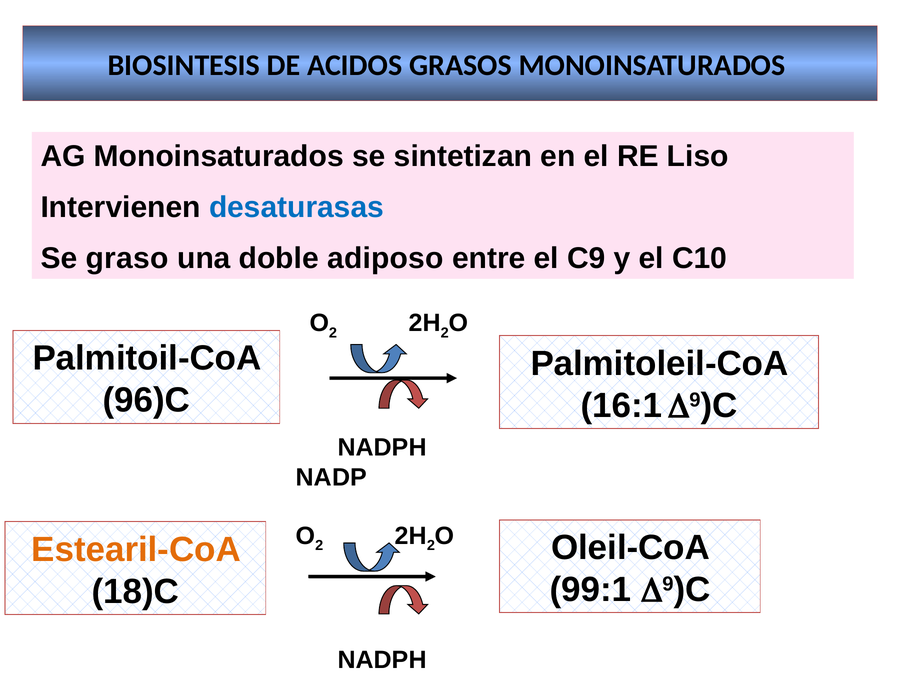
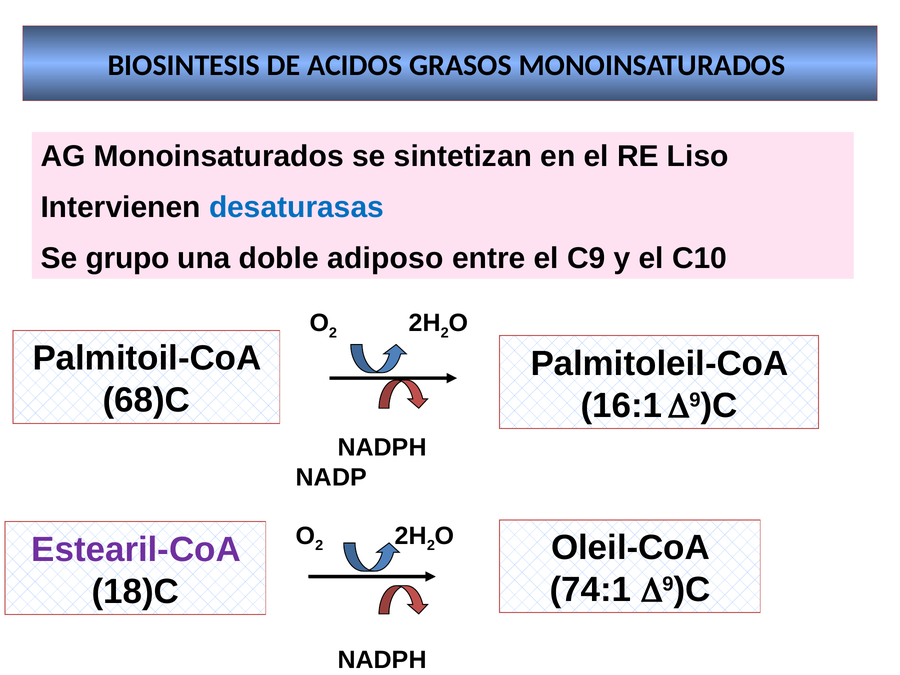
graso: graso -> grupo
96)C: 96)C -> 68)C
Estearil-CoA colour: orange -> purple
99:1: 99:1 -> 74:1
